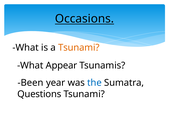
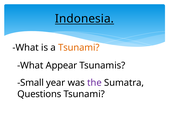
Occasions: Occasions -> Indonesia
Been: Been -> Small
the colour: blue -> purple
